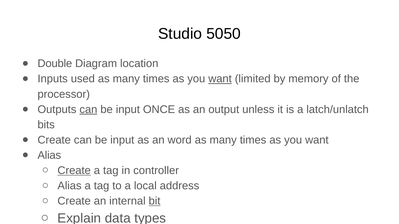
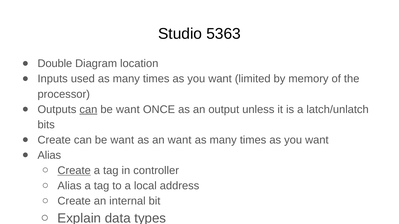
5050: 5050 -> 5363
want at (220, 79) underline: present -> none
input at (128, 110): input -> want
input at (122, 140): input -> want
an word: word -> want
bit underline: present -> none
